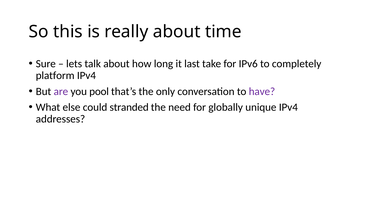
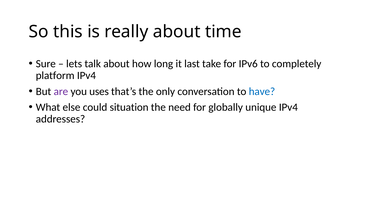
pool: pool -> uses
have colour: purple -> blue
stranded: stranded -> situation
